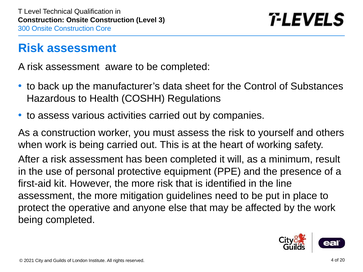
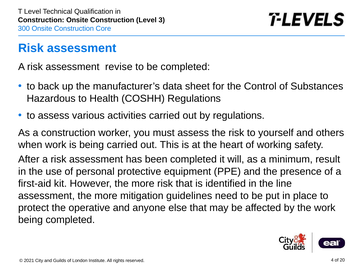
aware: aware -> revise
by companies: companies -> regulations
